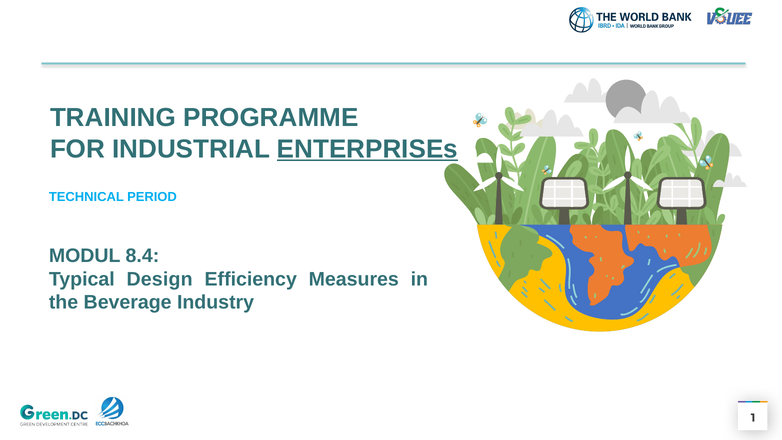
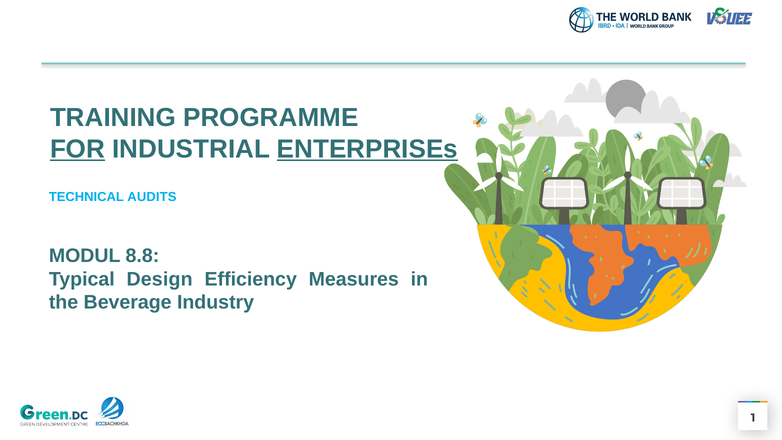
FOR underline: none -> present
PERIOD: PERIOD -> AUDITS
8.4: 8.4 -> 8.8
